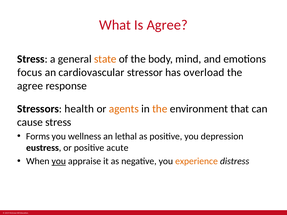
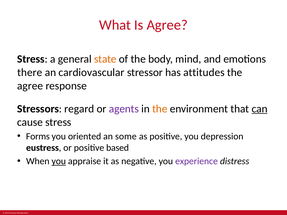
focus: focus -> there
overload: overload -> attitudes
health: health -> regard
agents colour: orange -> purple
can underline: none -> present
wellness: wellness -> oriented
lethal: lethal -> some
acute: acute -> based
experience colour: orange -> purple
